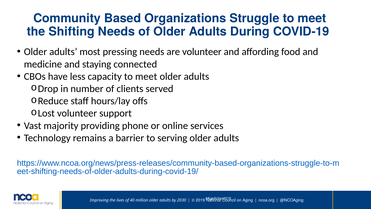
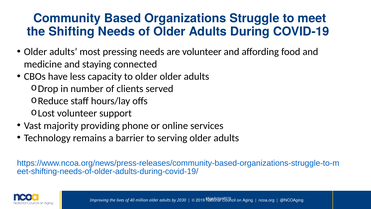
capacity to meet: meet -> older
